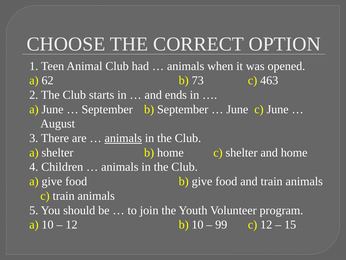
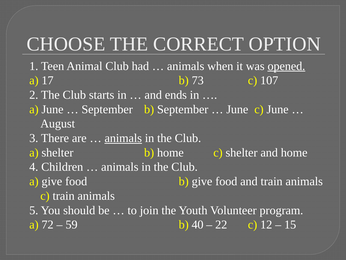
opened underline: none -> present
62: 62 -> 17
463: 463 -> 107
a 10: 10 -> 72
12 at (72, 224): 12 -> 59
b 10: 10 -> 40
99: 99 -> 22
